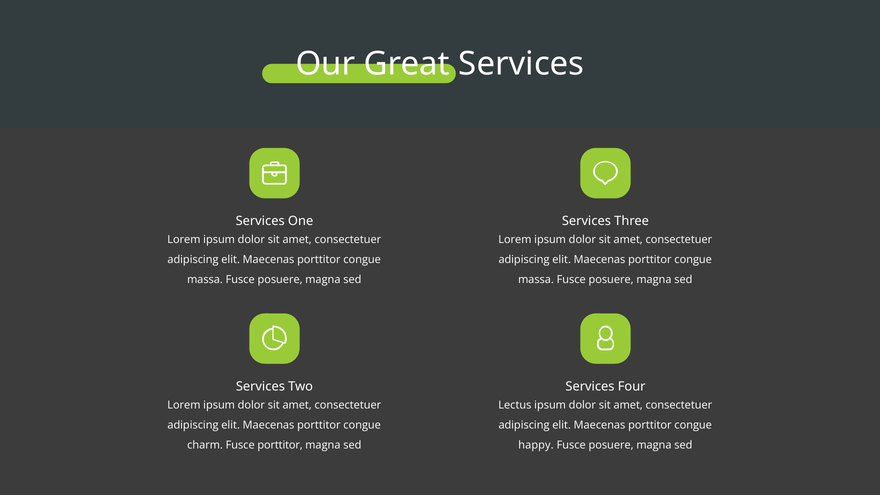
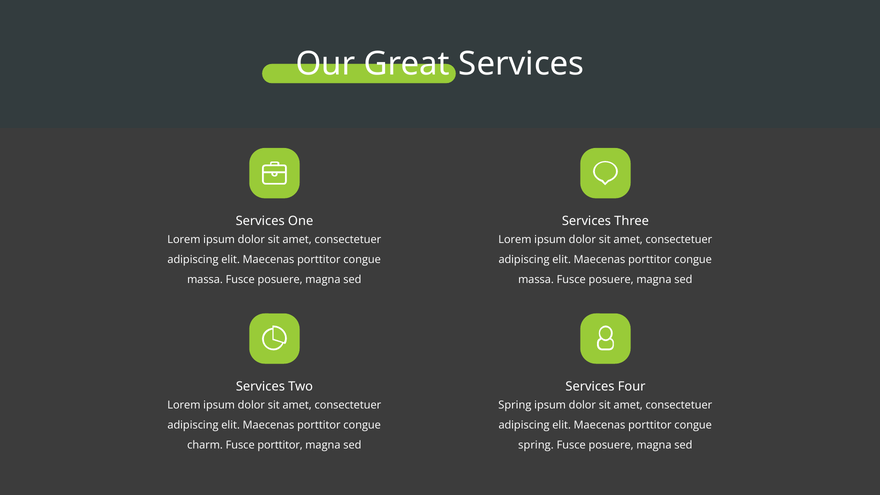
Lectus at (515, 405): Lectus -> Spring
happy at (536, 445): happy -> spring
